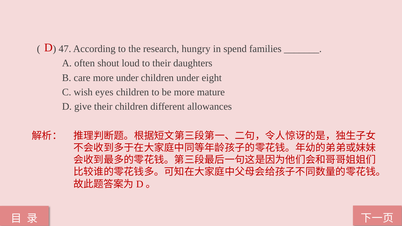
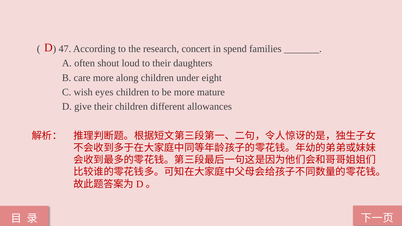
hungry: hungry -> concert
more under: under -> along
